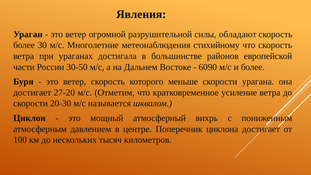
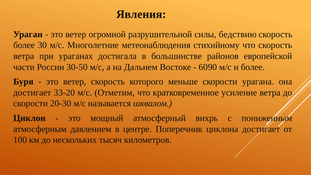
обладают: обладают -> бедствию
27-20: 27-20 -> 33-20
